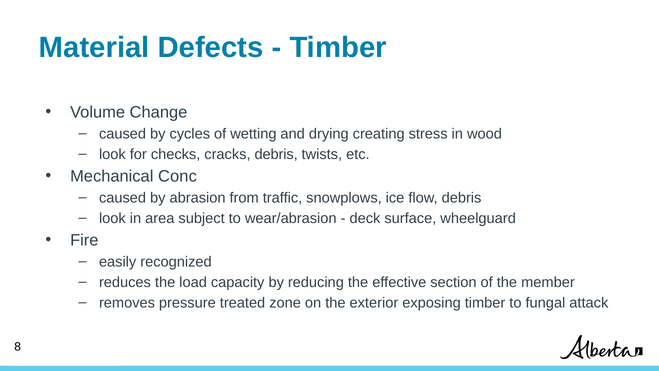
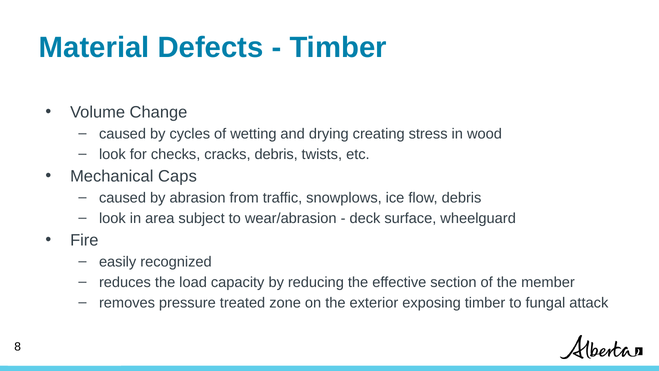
Conc: Conc -> Caps
